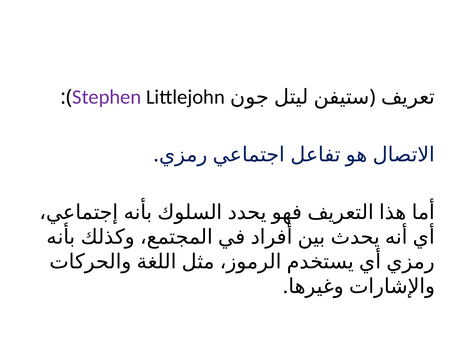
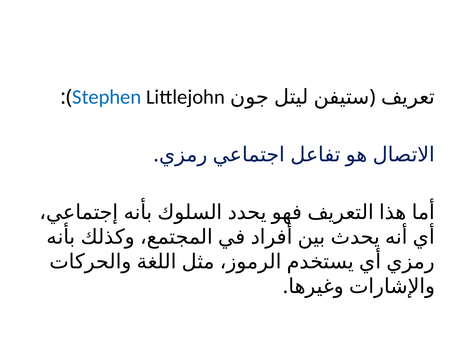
Stephen colour: purple -> blue
